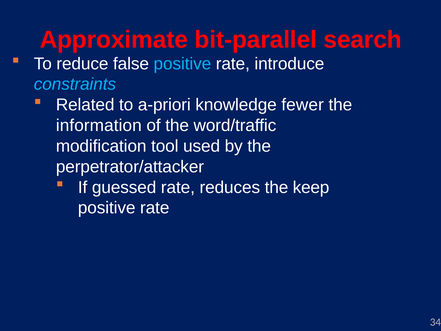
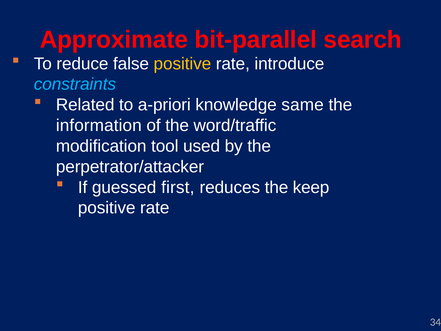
positive at (182, 64) colour: light blue -> yellow
fewer: fewer -> same
guessed rate: rate -> first
